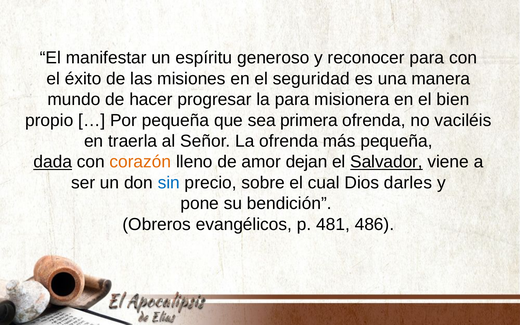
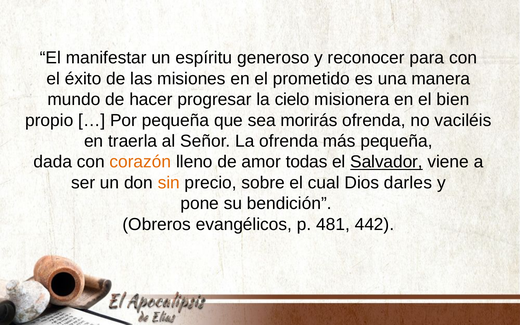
seguridad: seguridad -> prometido
la para: para -> cielo
primera: primera -> morirás
dada underline: present -> none
dejan: dejan -> todas
sin colour: blue -> orange
486: 486 -> 442
